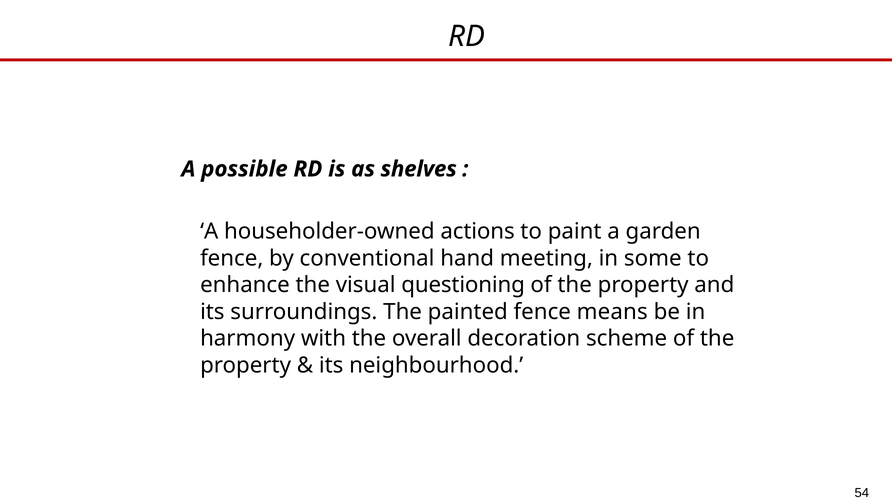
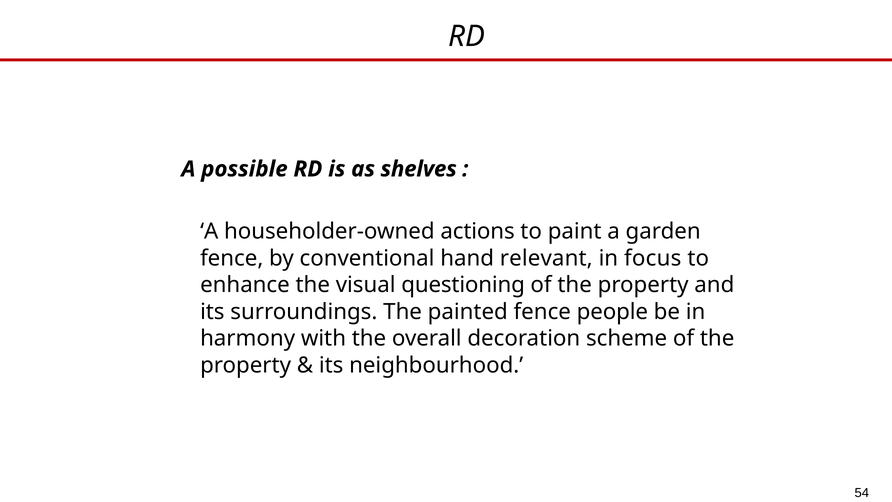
meeting: meeting -> relevant
some: some -> focus
means: means -> people
